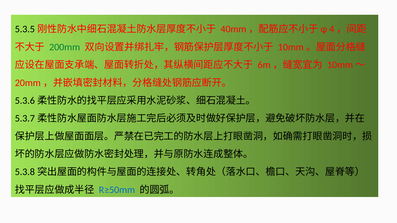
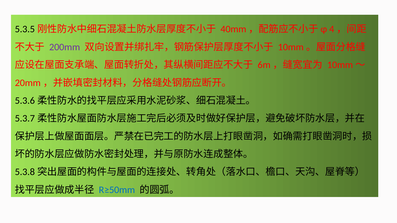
200mm colour: green -> purple
